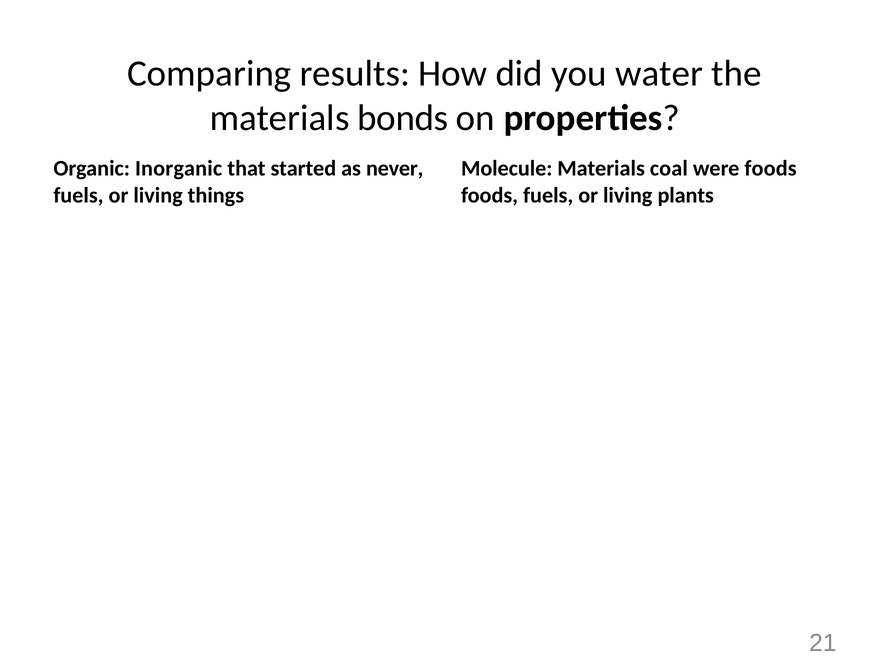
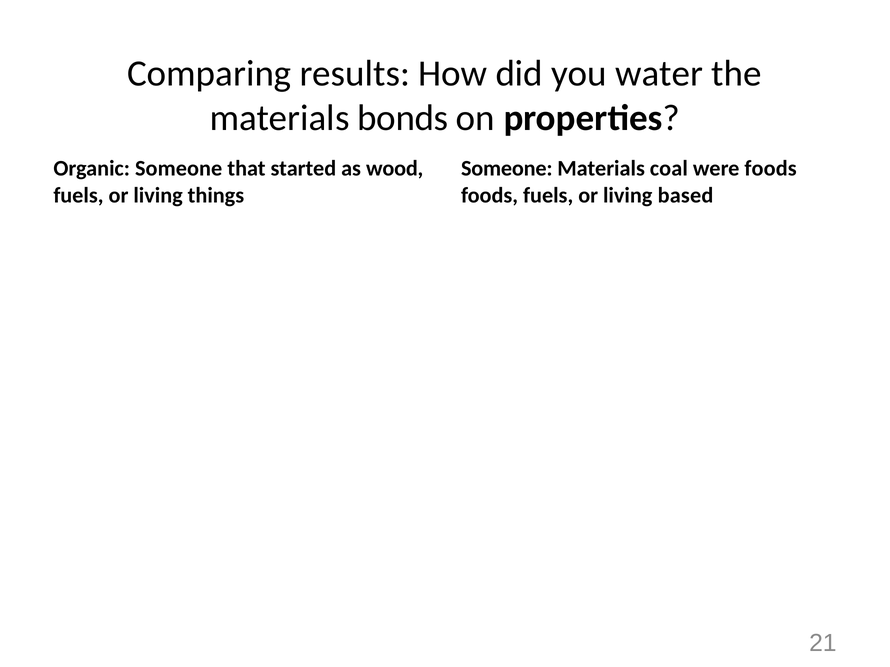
Organic Inorganic: Inorganic -> Someone
never: never -> wood
Molecule at (507, 169): Molecule -> Someone
plants: plants -> based
